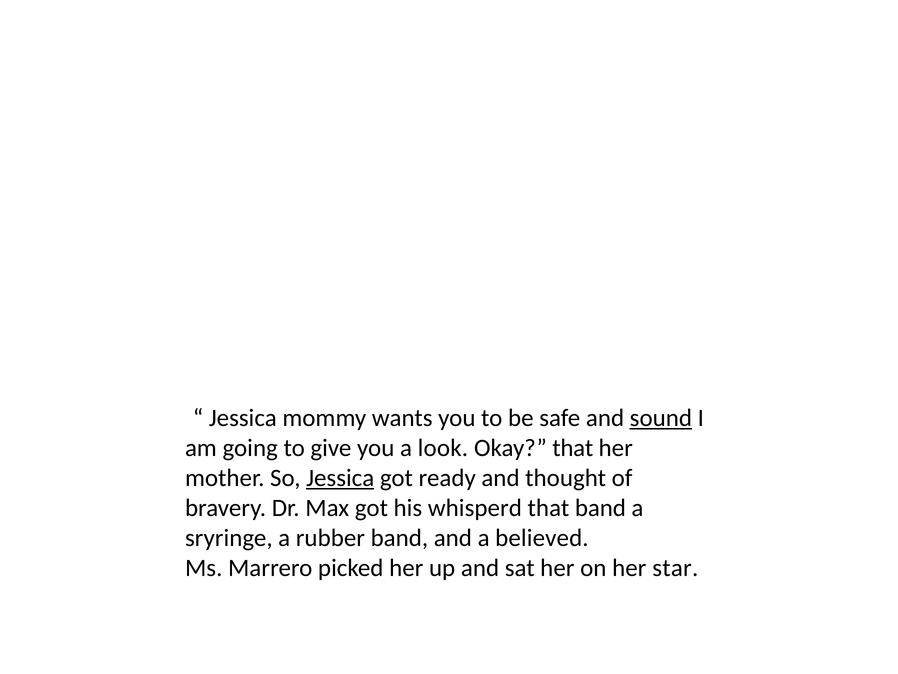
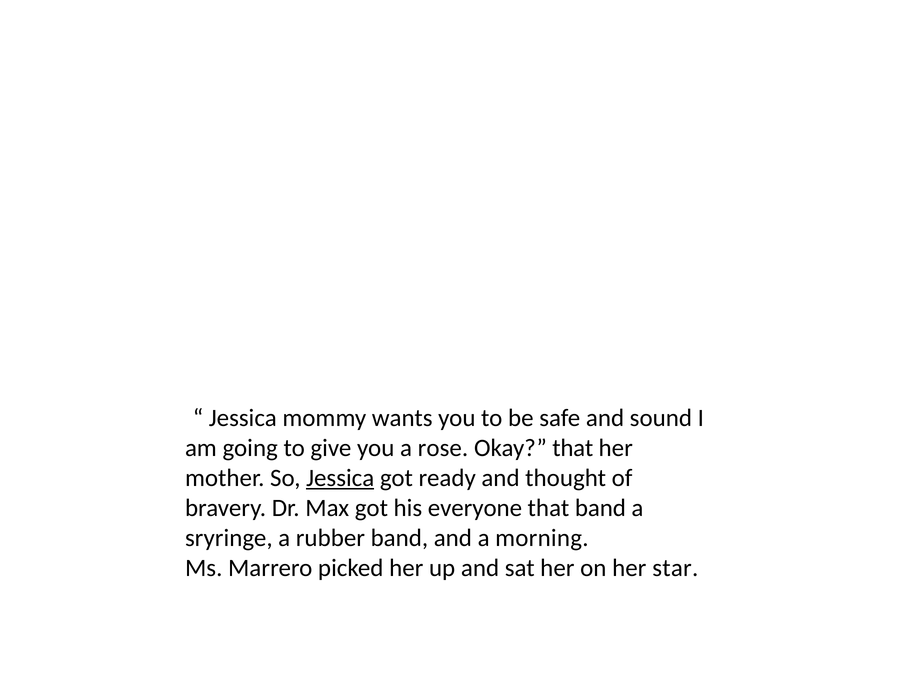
sound underline: present -> none
look: look -> rose
whisperd: whisperd -> everyone
believed: believed -> morning
